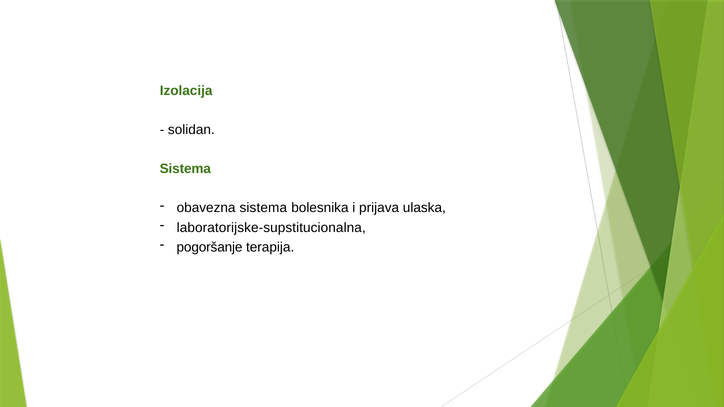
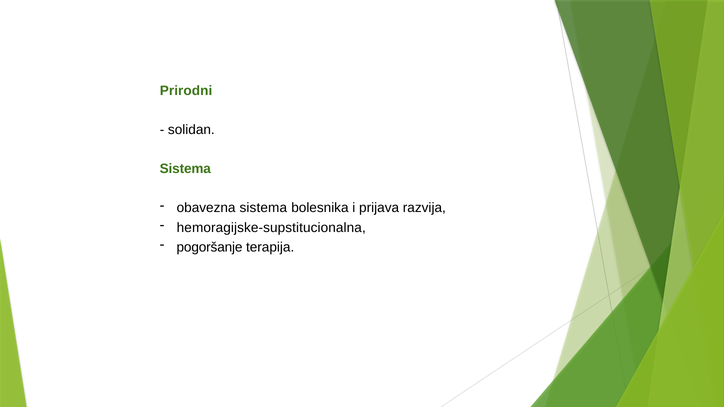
Izolacija: Izolacija -> Prirodni
ulaska: ulaska -> razvija
laboratorijske-supstitucionalna: laboratorijske-supstitucionalna -> hemoragijske-supstitucionalna
